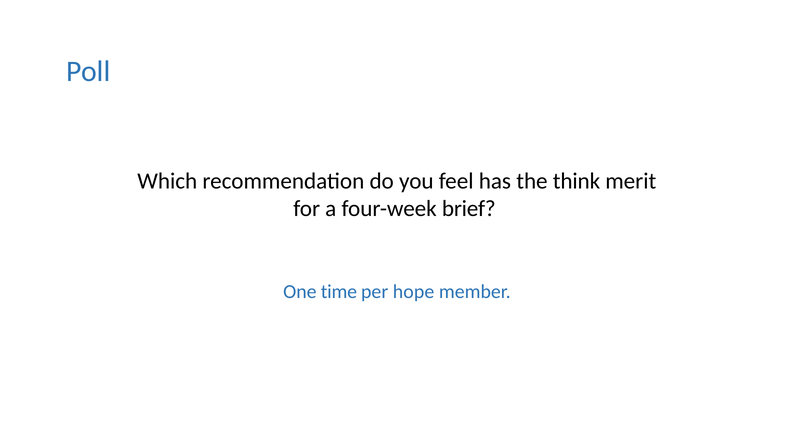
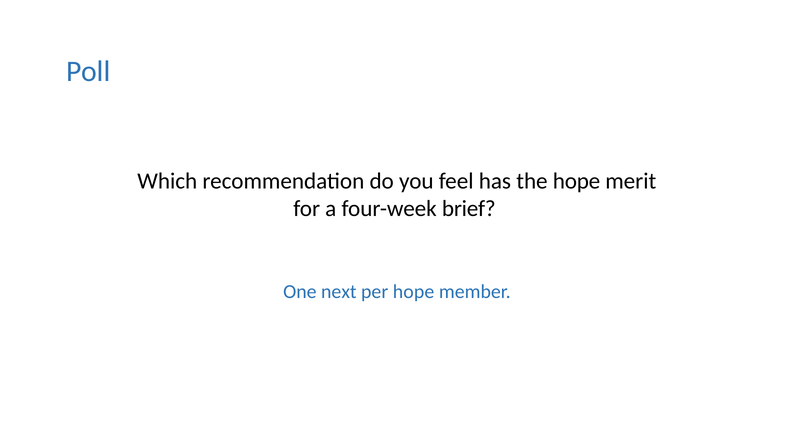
the think: think -> hope
time: time -> next
